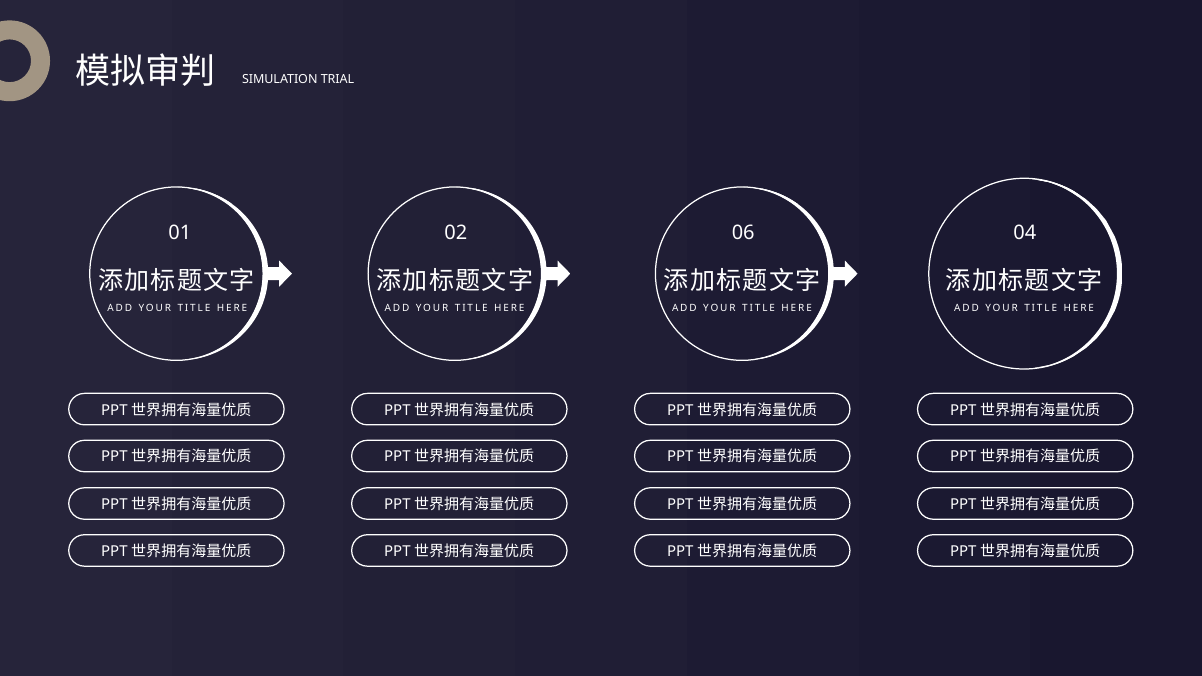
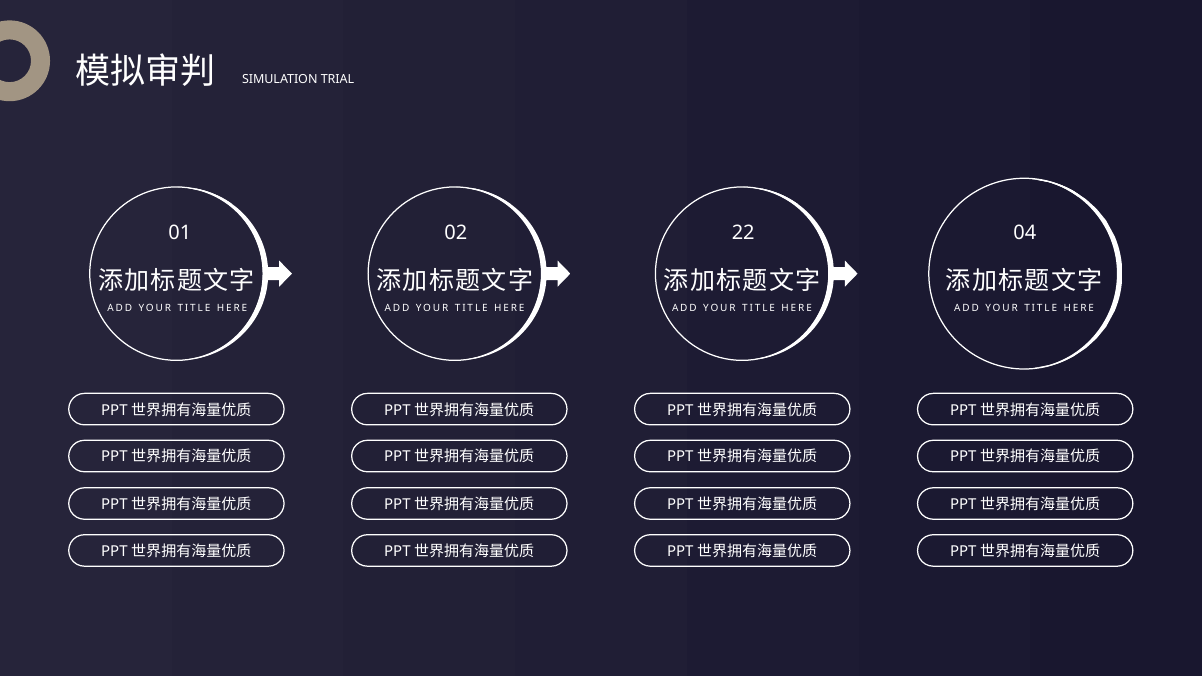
06: 06 -> 22
